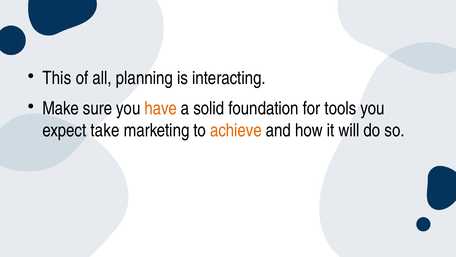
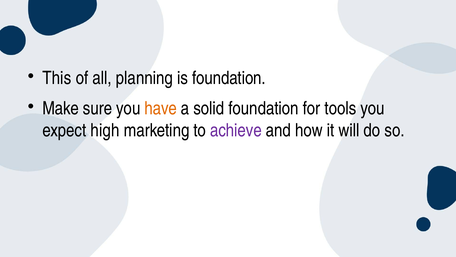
is interacting: interacting -> foundation
take: take -> high
achieve colour: orange -> purple
